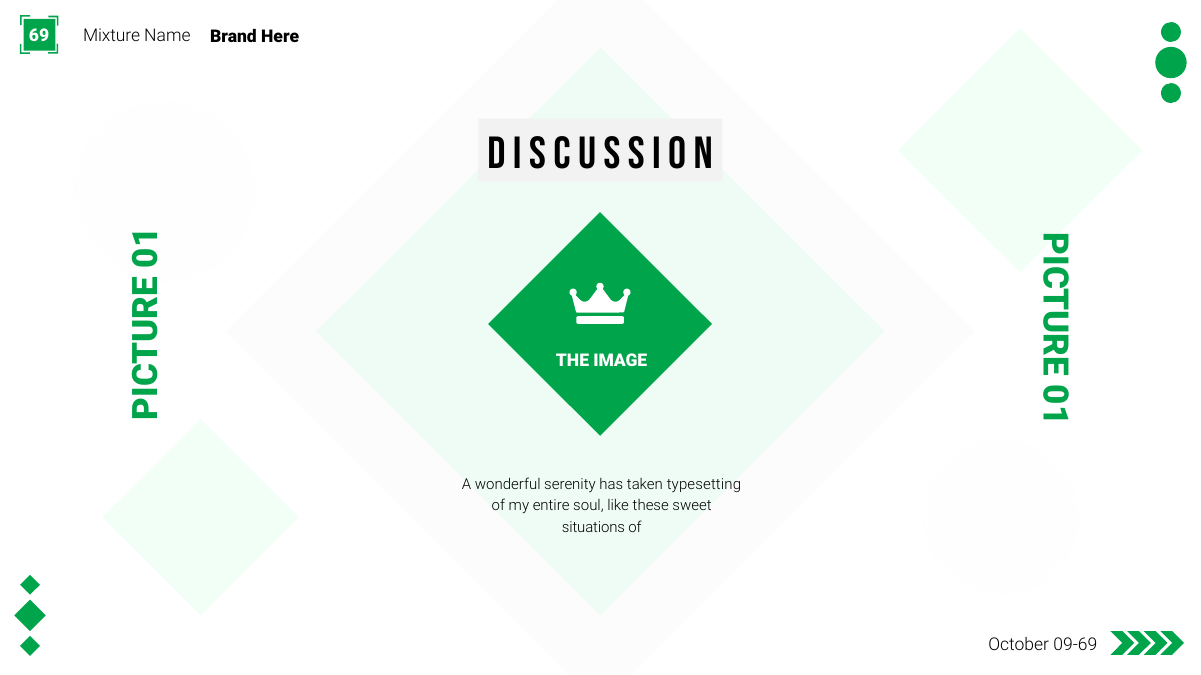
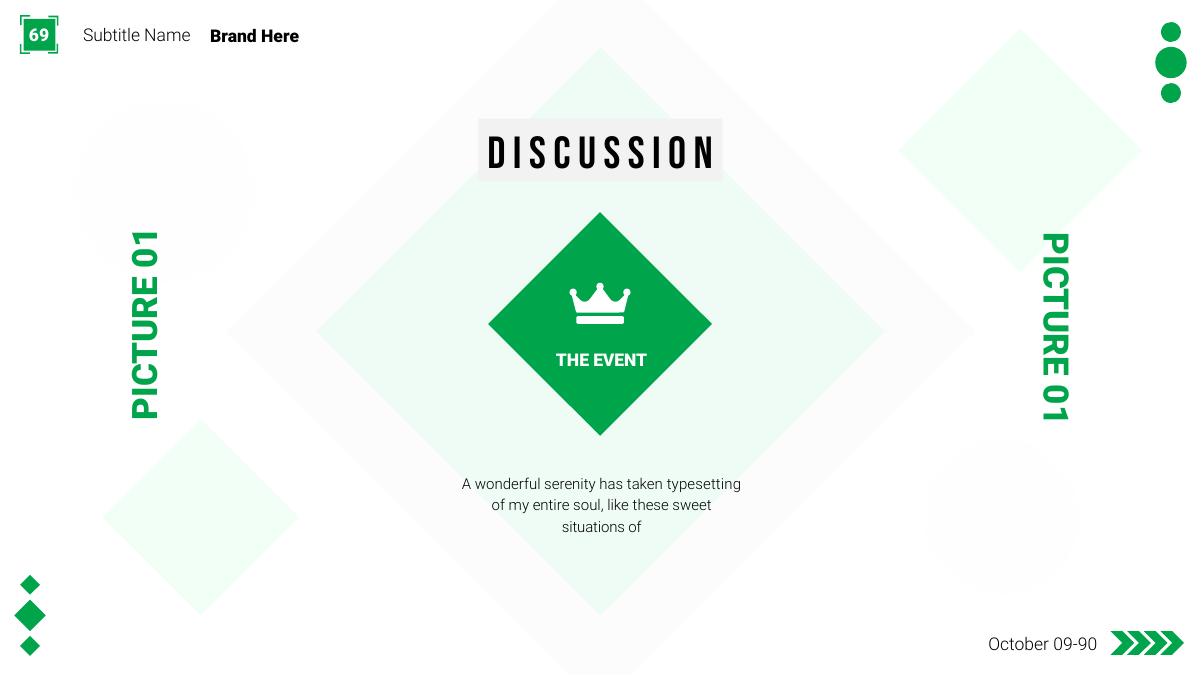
Mixture: Mixture -> Subtitle
IMAGE: IMAGE -> EVENT
09-69: 09-69 -> 09-90
